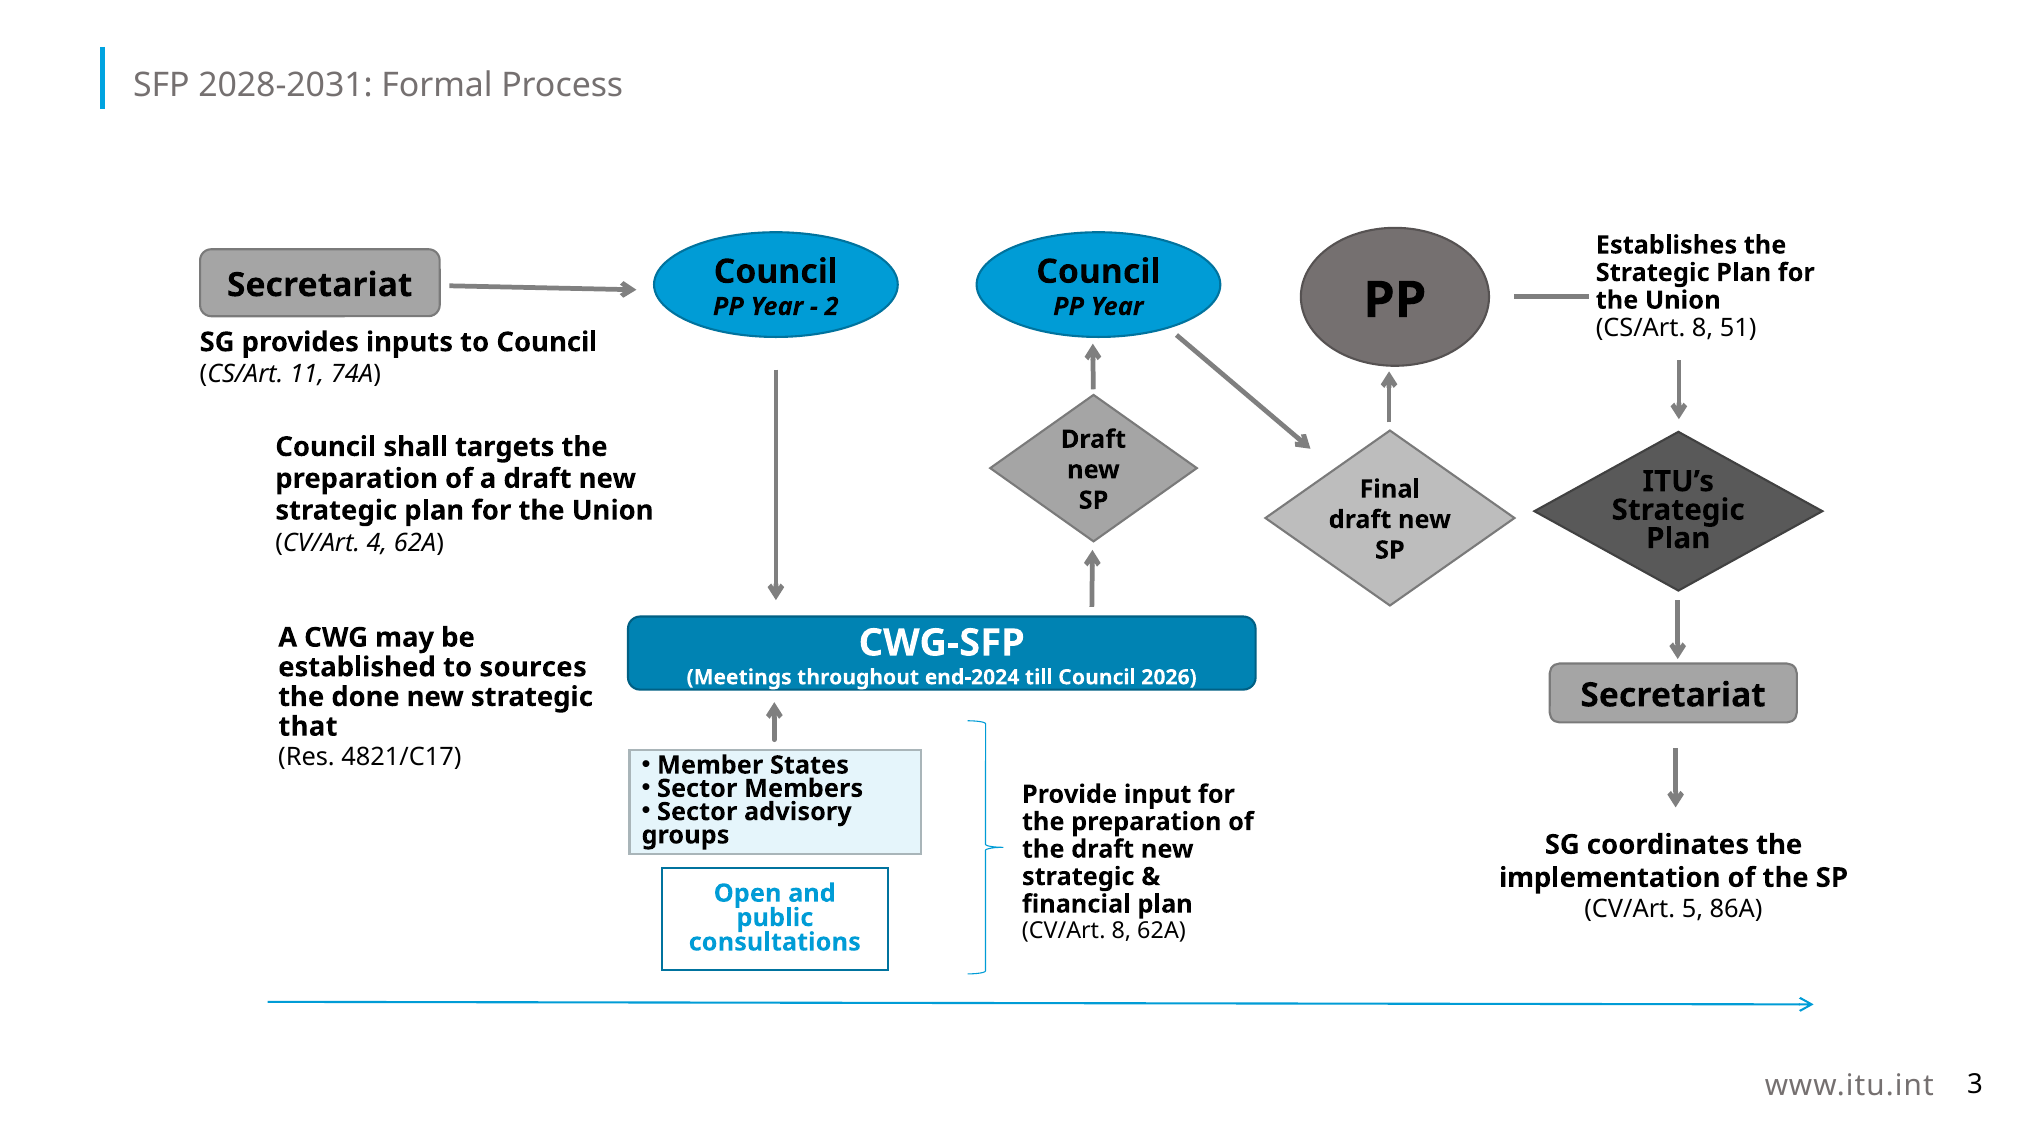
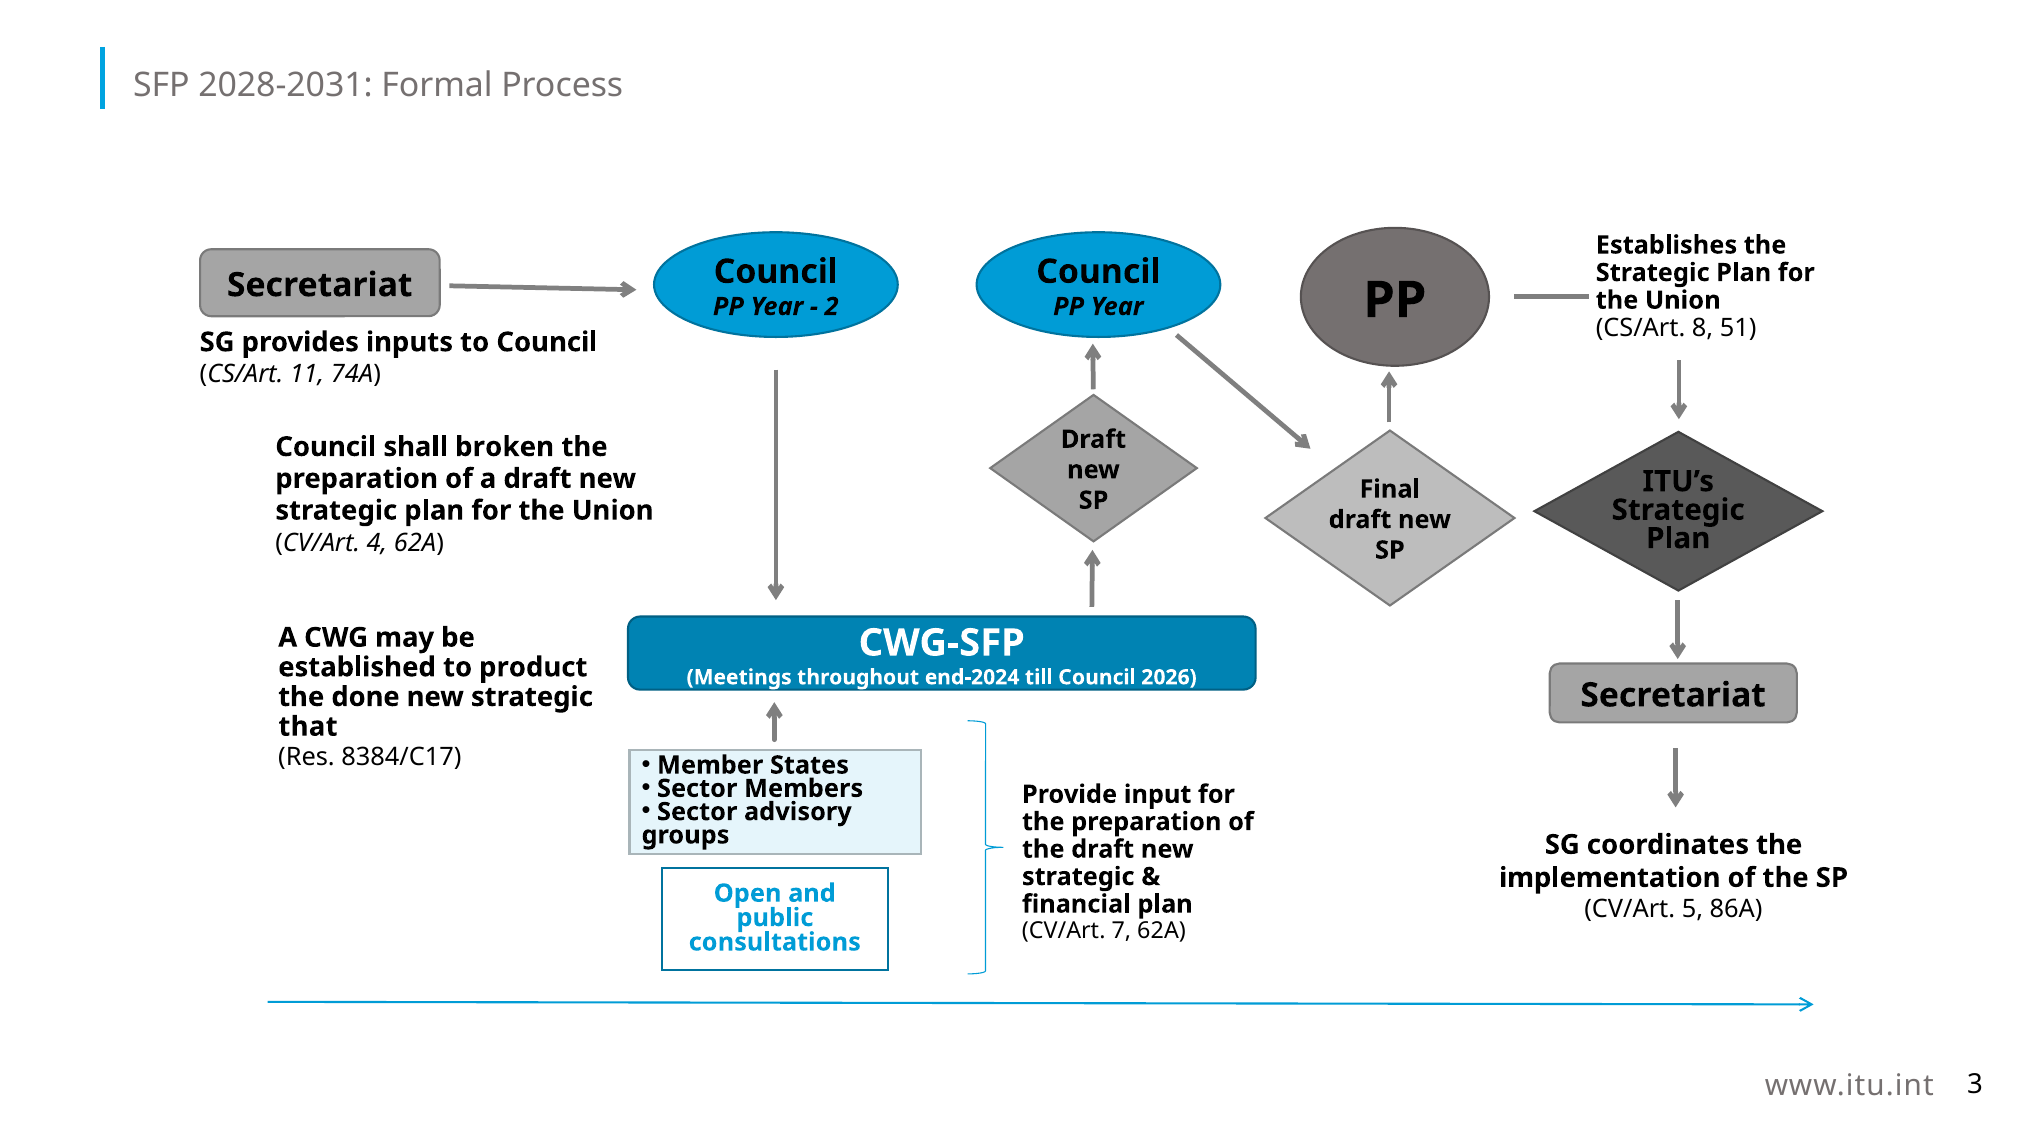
targets: targets -> broken
sources: sources -> product
4821/C17: 4821/C17 -> 8384/C17
CV/Art 8: 8 -> 7
